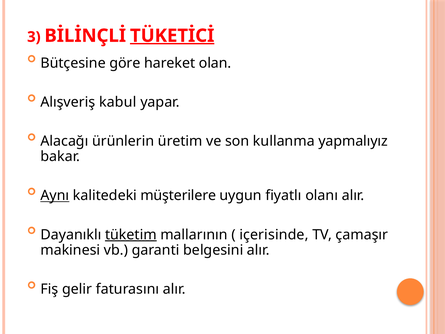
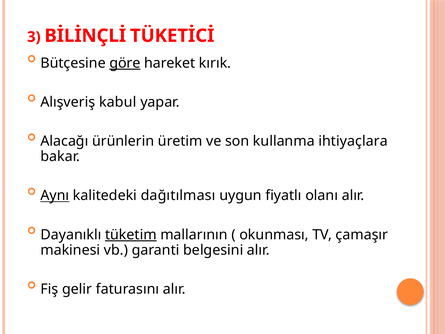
TÜKETİCİ underline: present -> none
göre underline: none -> present
olan: olan -> kırık
yapmalıyız: yapmalıyız -> ihtiyaçlara
müşterilere: müşterilere -> dağıtılması
içerisinde: içerisinde -> okunması
